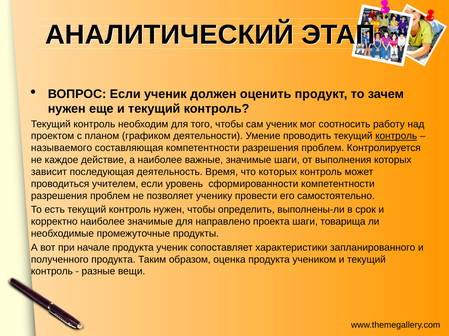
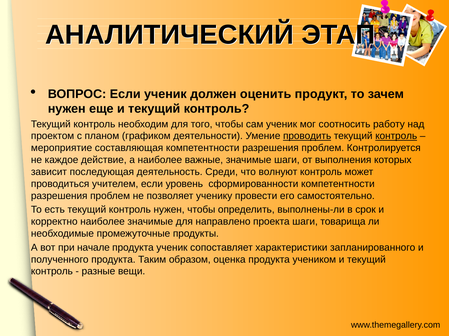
проводить underline: none -> present
называемого: называемого -> мероприятие
Время: Время -> Среди
что которых: которых -> волнуют
